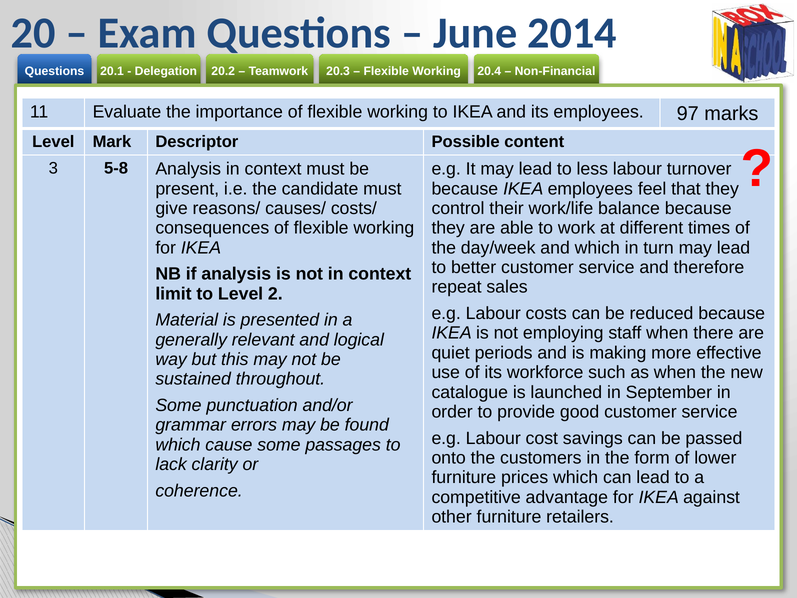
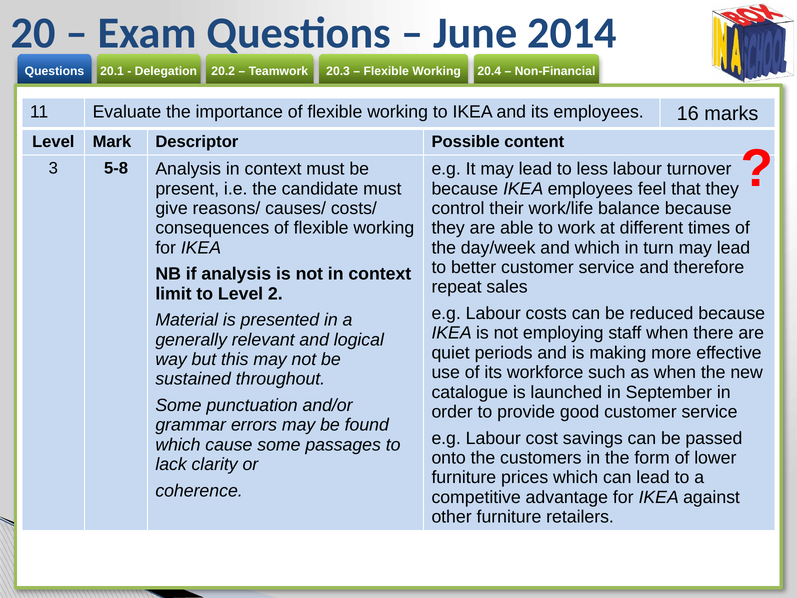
97: 97 -> 16
